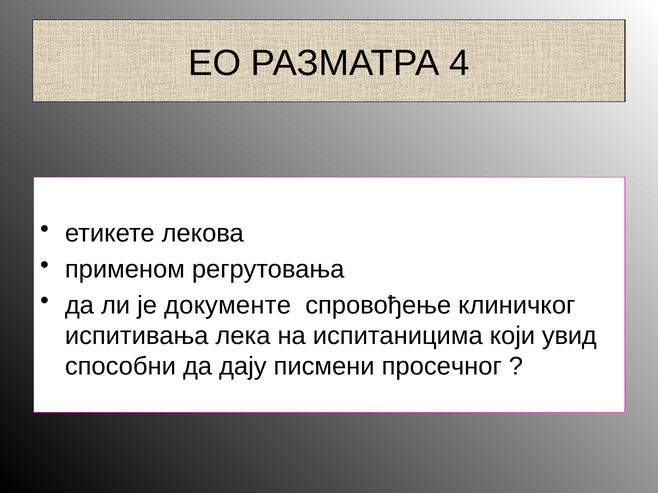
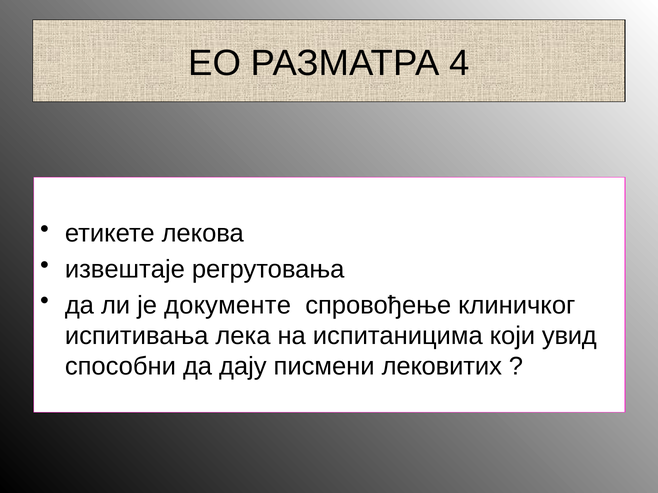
применом: применом -> извештаје
просечног: просечног -> лековитих
